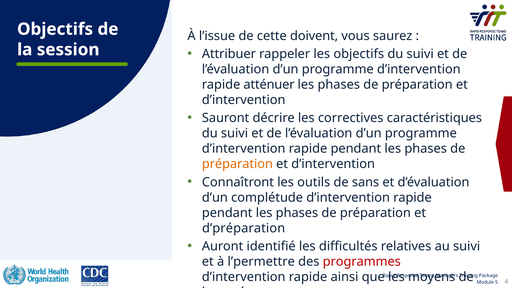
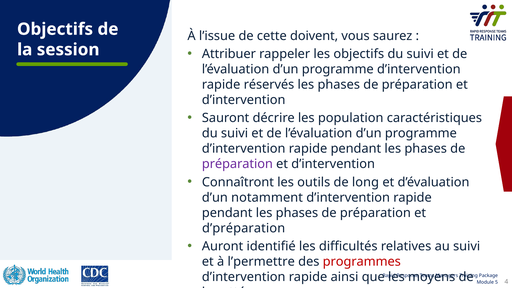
rapide atténuer: atténuer -> réservés
correctives: correctives -> population
préparation at (237, 164) colour: orange -> purple
sans: sans -> long
complétude: complétude -> notamment
